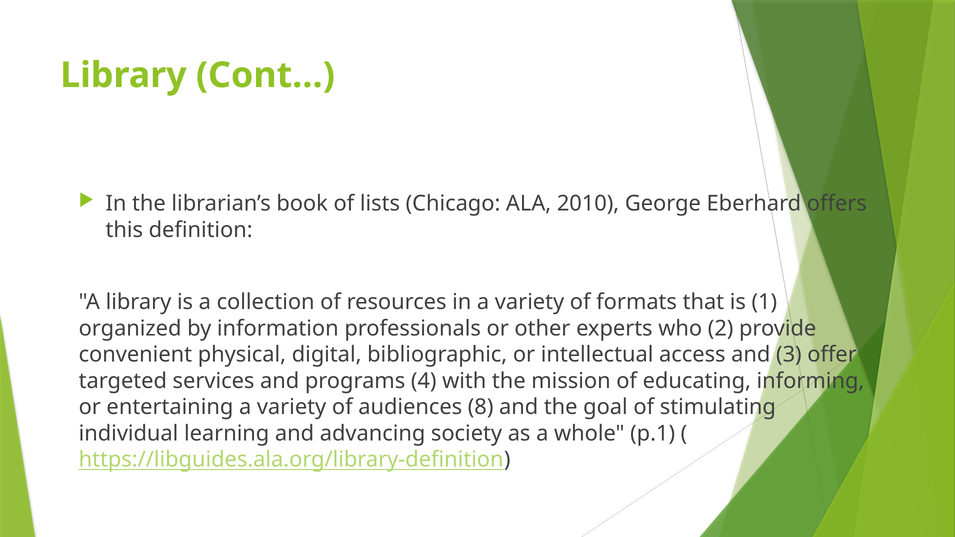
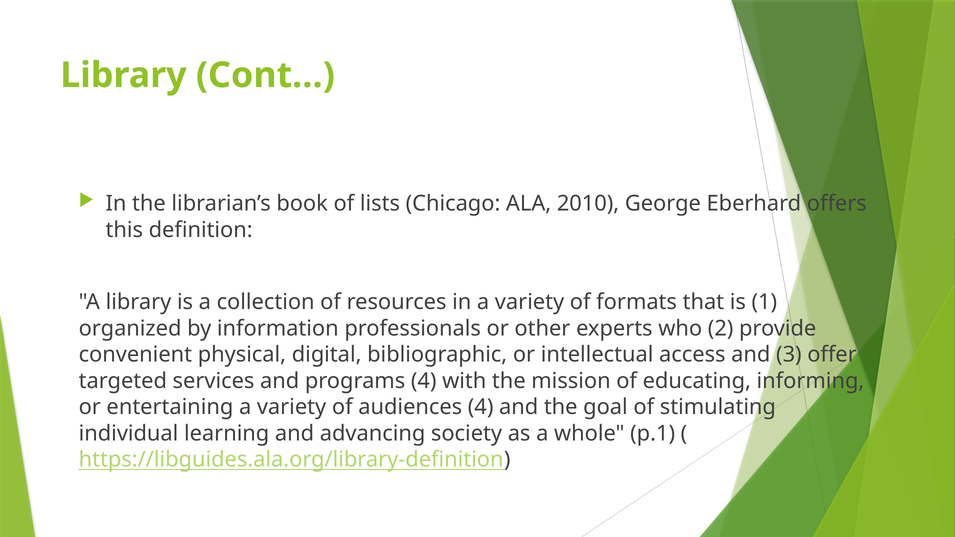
audiences 8: 8 -> 4
